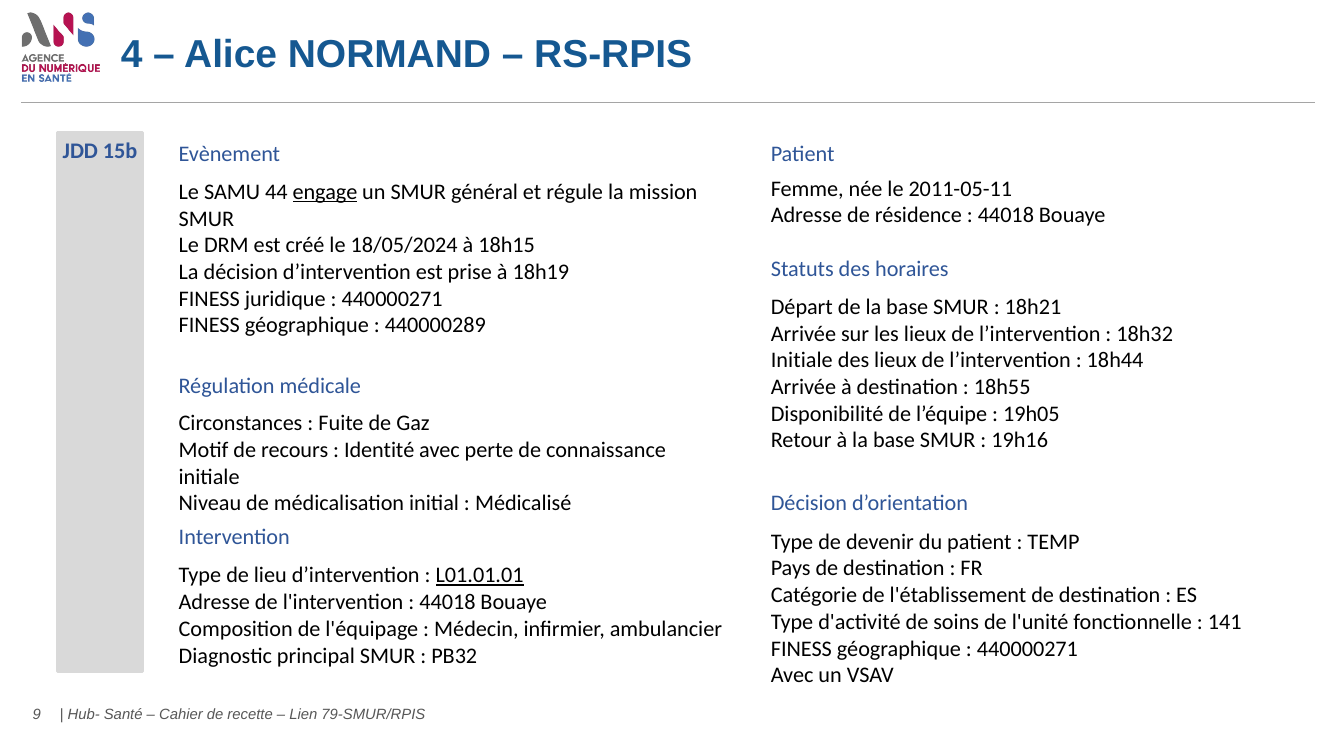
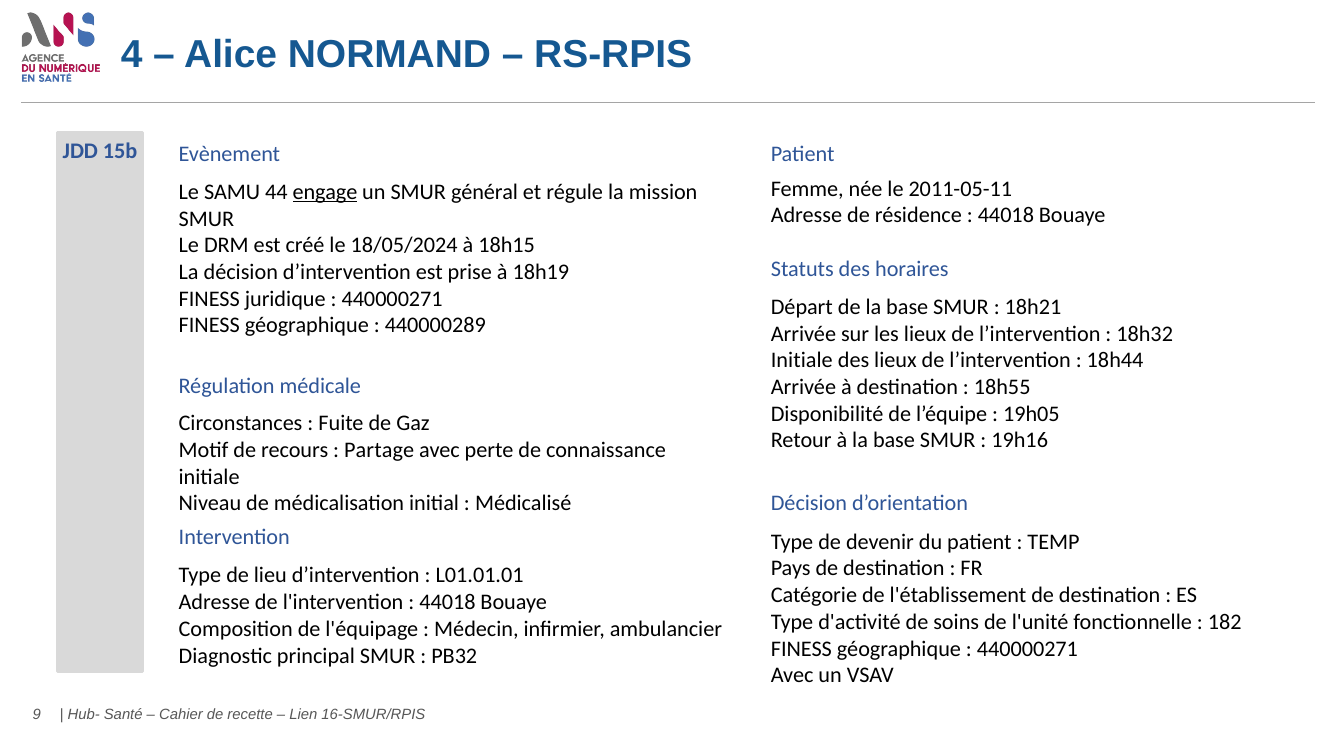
Identité: Identité -> Partage
L01.01.01 underline: present -> none
141: 141 -> 182
79-SMUR/RPIS: 79-SMUR/RPIS -> 16-SMUR/RPIS
